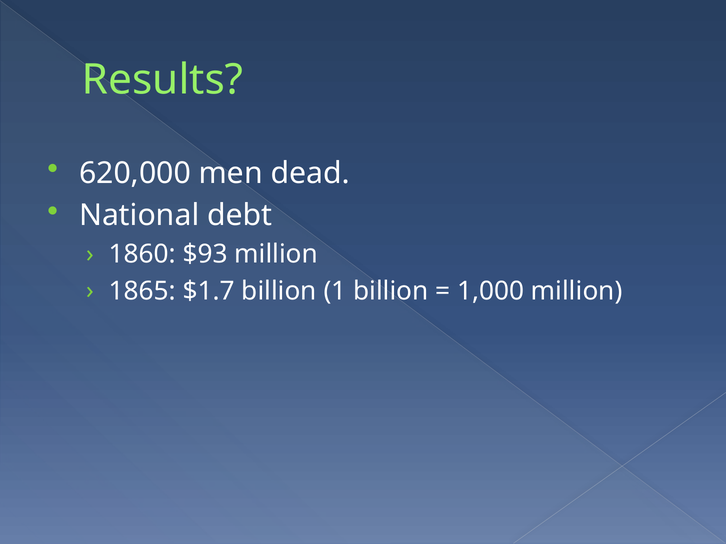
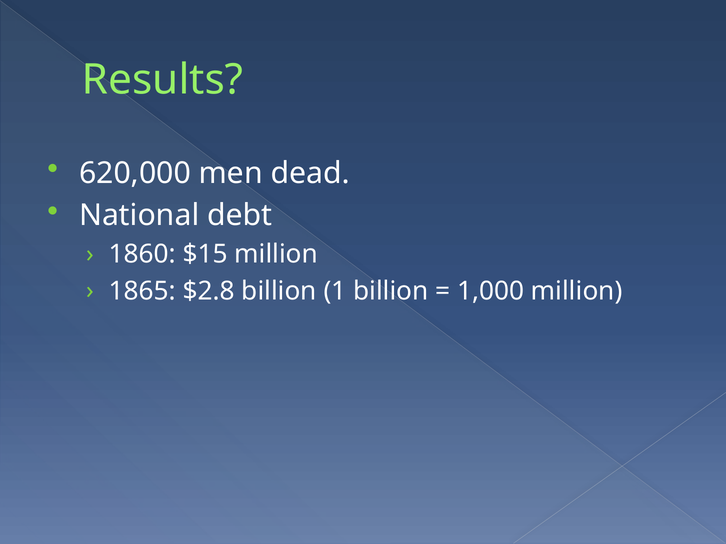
$93: $93 -> $15
$1.7: $1.7 -> $2.8
